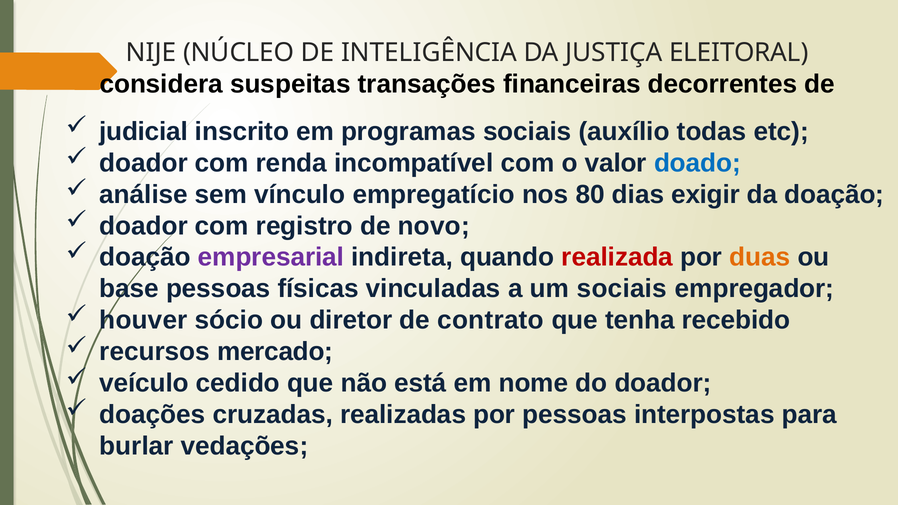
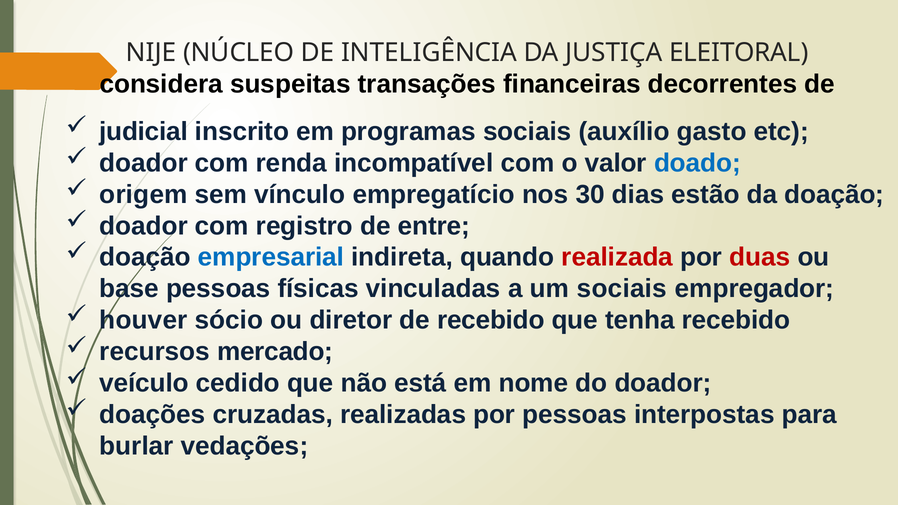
todas: todas -> gasto
análise: análise -> origem
80: 80 -> 30
exigir: exigir -> estão
novo: novo -> entre
empresarial colour: purple -> blue
duas colour: orange -> red
de contrato: contrato -> recebido
